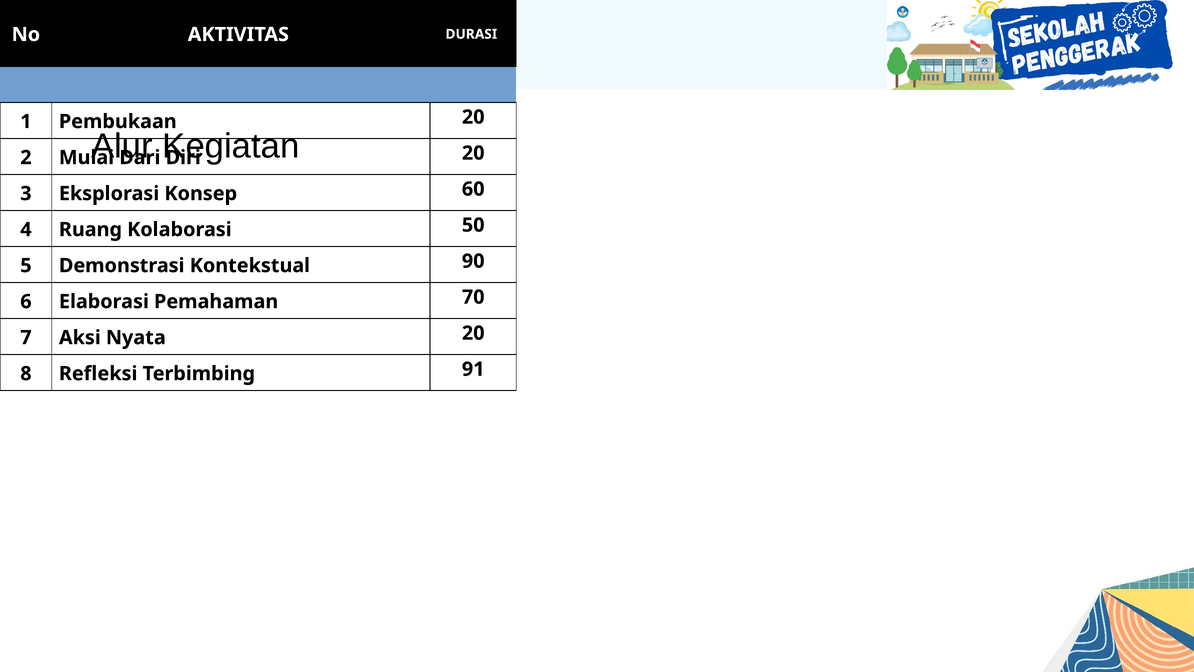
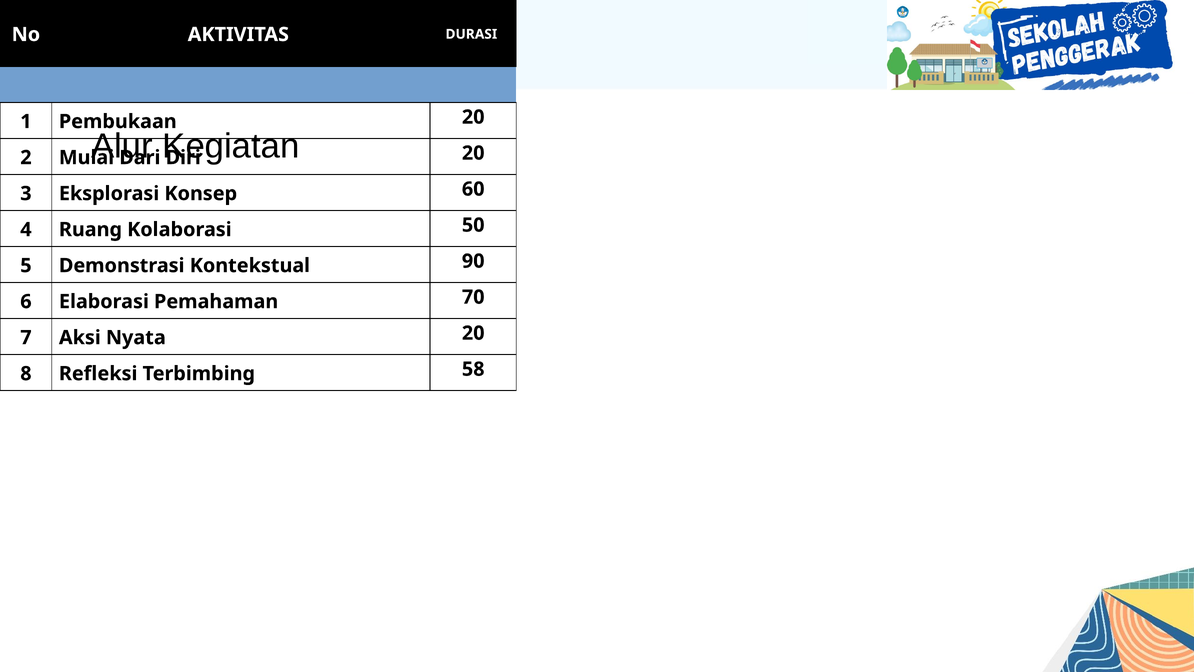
91: 91 -> 58
